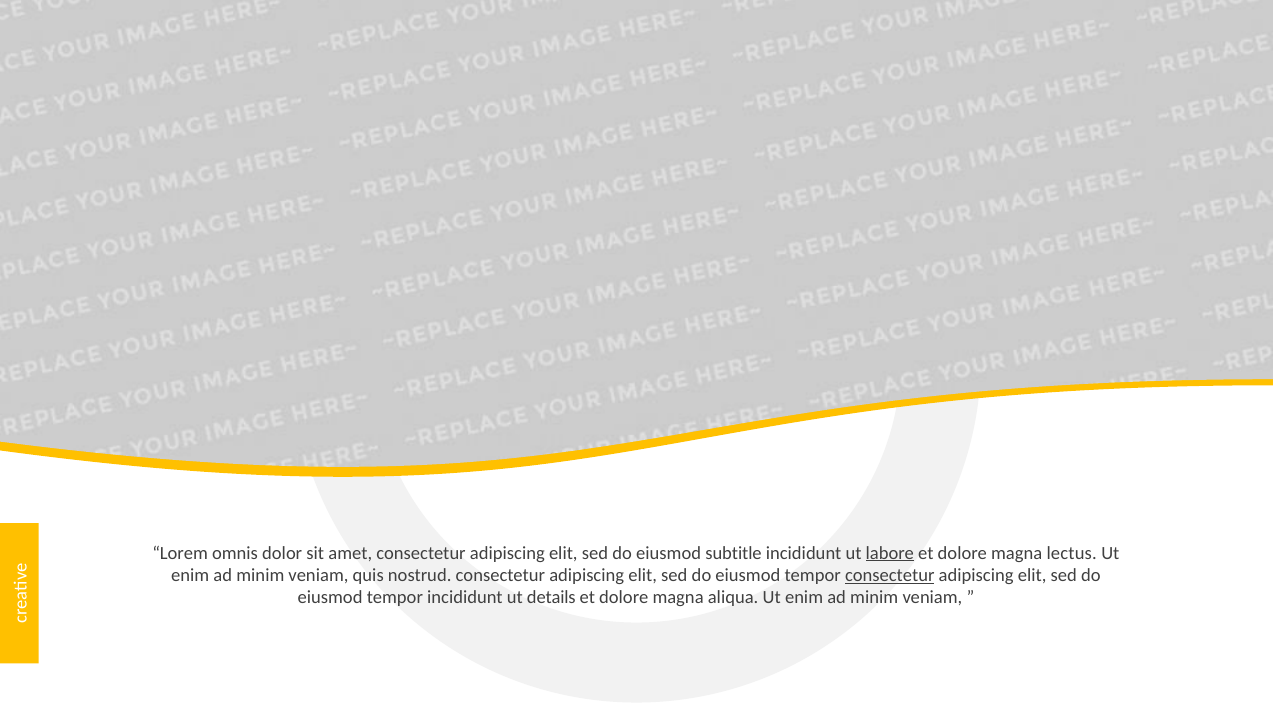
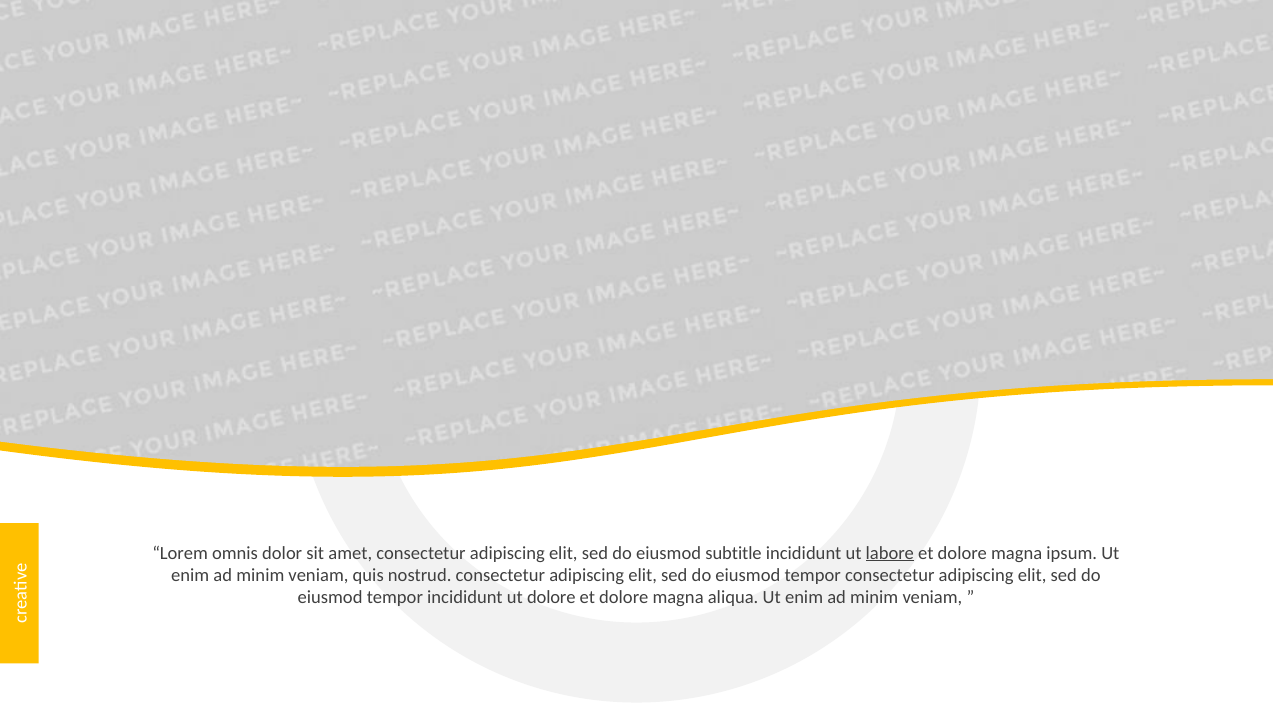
lectus: lectus -> ipsum
consectetur at (890, 575) underline: present -> none
ut details: details -> dolore
